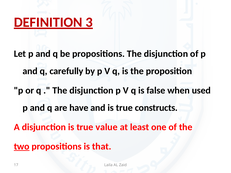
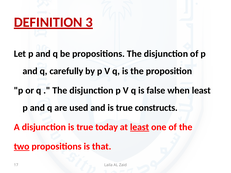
when used: used -> least
have: have -> used
value: value -> today
least at (140, 127) underline: none -> present
